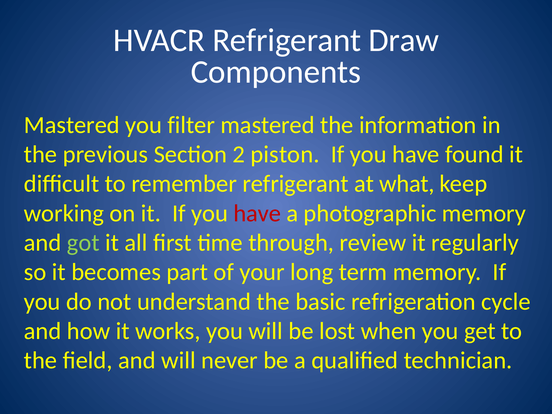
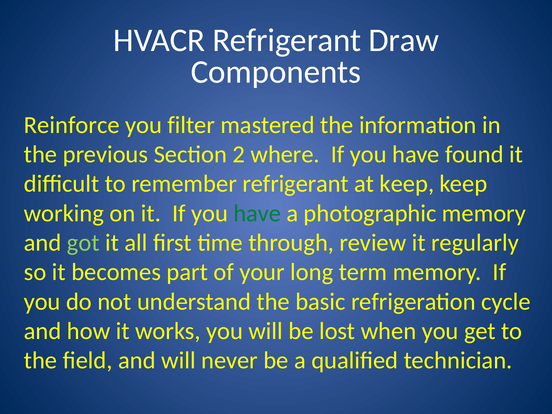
Mastered at (72, 125): Mastered -> Reinforce
piston: piston -> where
at what: what -> keep
have at (257, 213) colour: red -> green
